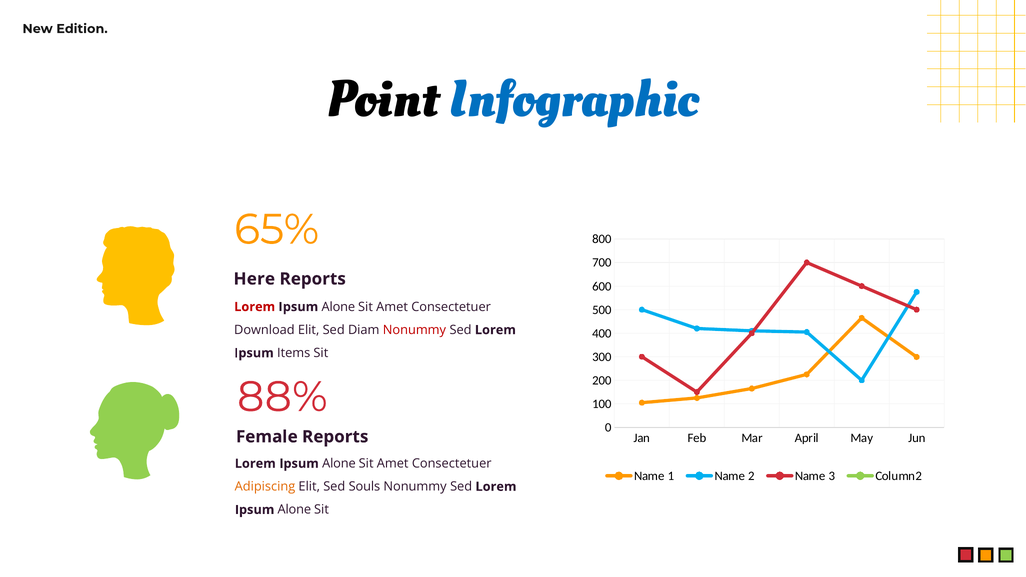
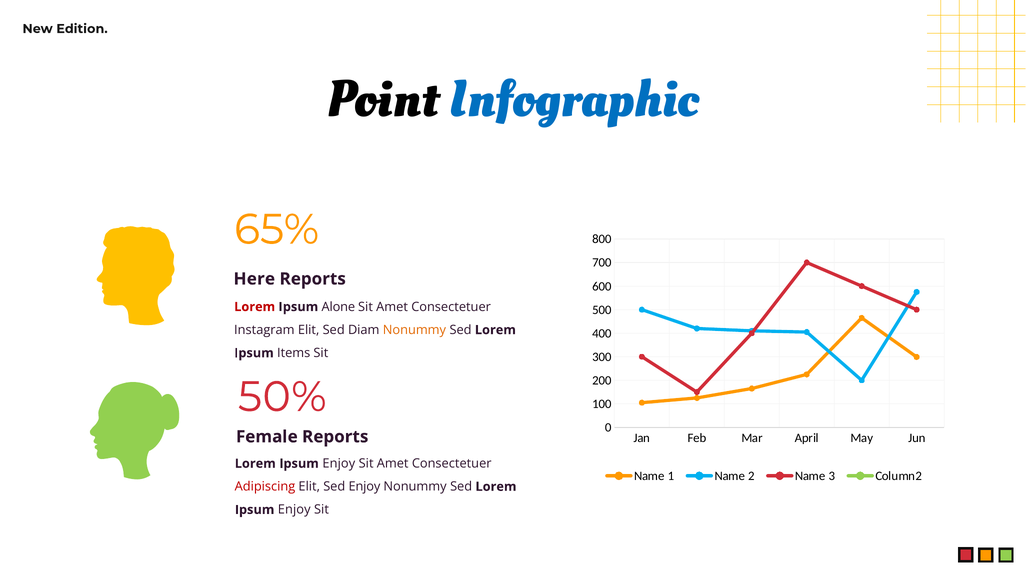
Download: Download -> Instagram
Nonummy at (414, 330) colour: red -> orange
88%: 88% -> 50%
Alone at (339, 464): Alone -> Enjoy
Adipiscing colour: orange -> red
Sed Souls: Souls -> Enjoy
Alone at (294, 510): Alone -> Enjoy
